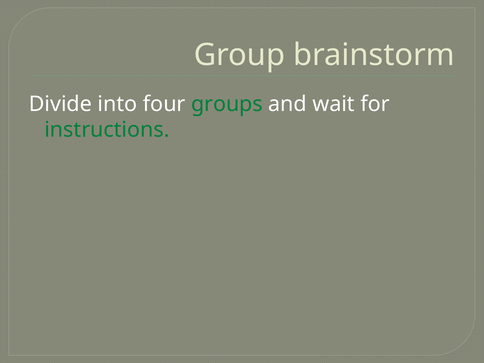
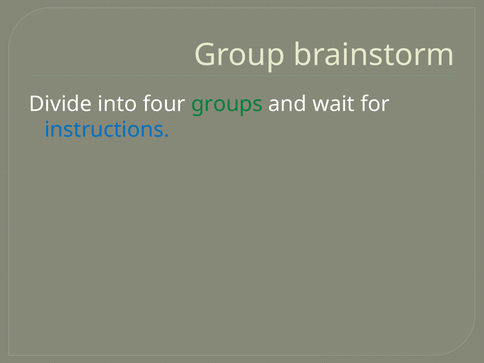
instructions colour: green -> blue
